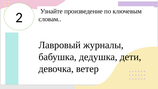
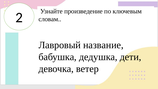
журналы: журналы -> название
